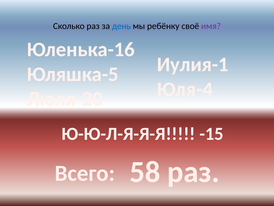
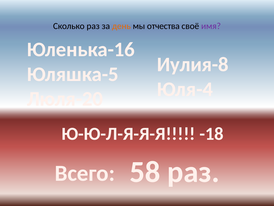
день colour: blue -> orange
ребёнку: ребёнку -> отчества
Иулия-1: Иулия-1 -> Иулия-8
-15: -15 -> -18
